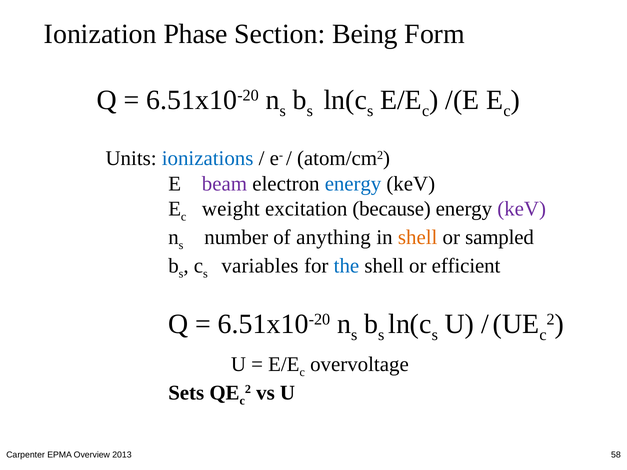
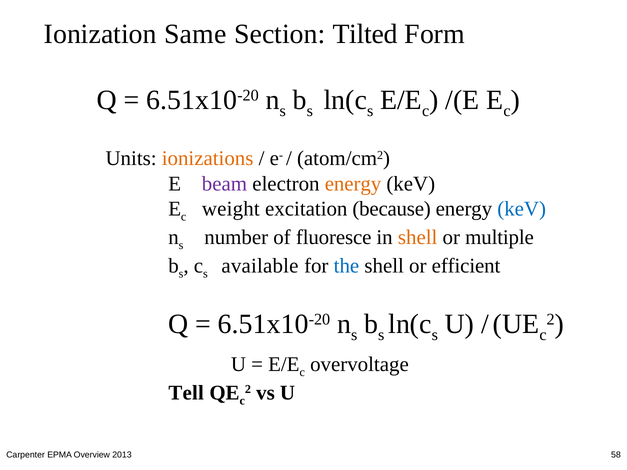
Phase: Phase -> Same
Being: Being -> Tilted
ionizations colour: blue -> orange
energy at (353, 184) colour: blue -> orange
keV at (522, 209) colour: purple -> blue
anything: anything -> fluoresce
sampled: sampled -> multiple
variables: variables -> available
Sets: Sets -> Tell
